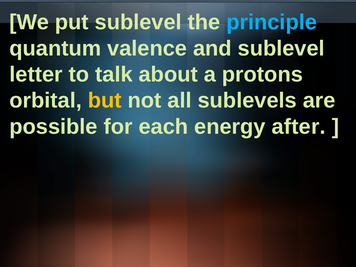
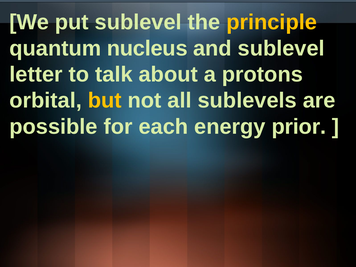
principle colour: light blue -> yellow
valence: valence -> nucleus
after: after -> prior
